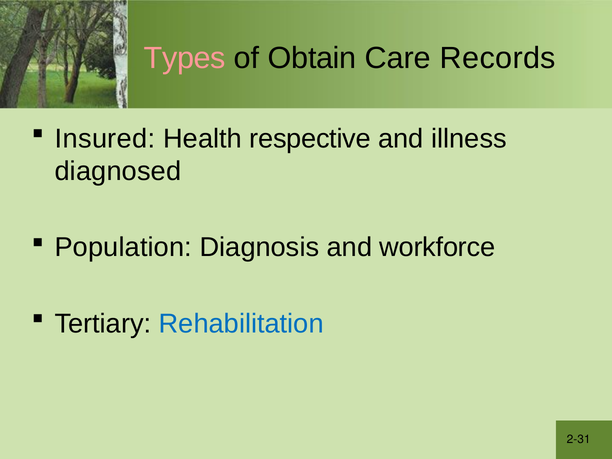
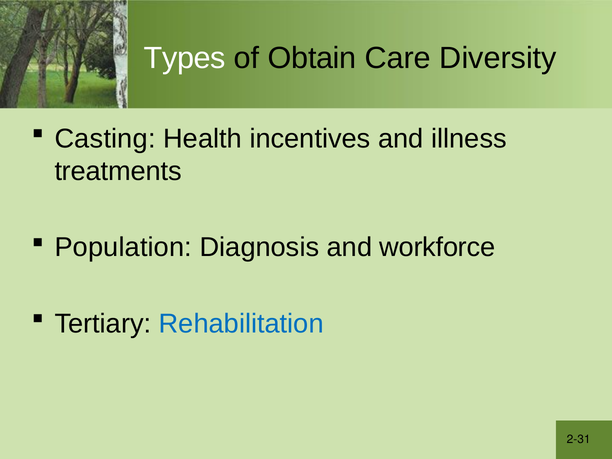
Types colour: pink -> white
Records: Records -> Diversity
Insured: Insured -> Casting
respective: respective -> incentives
diagnosed: diagnosed -> treatments
